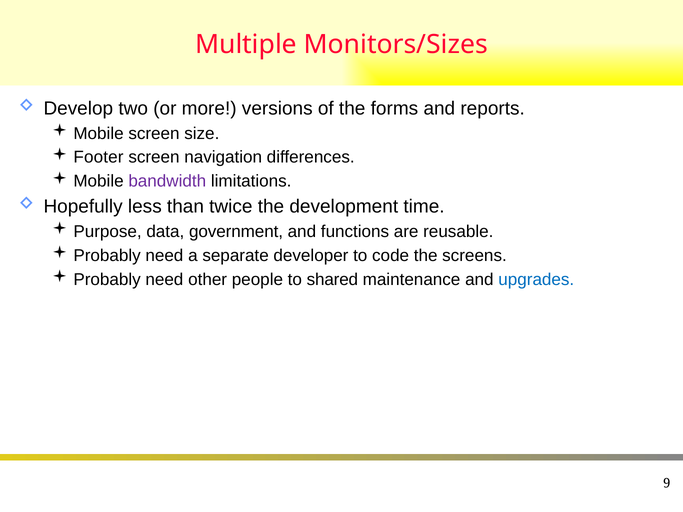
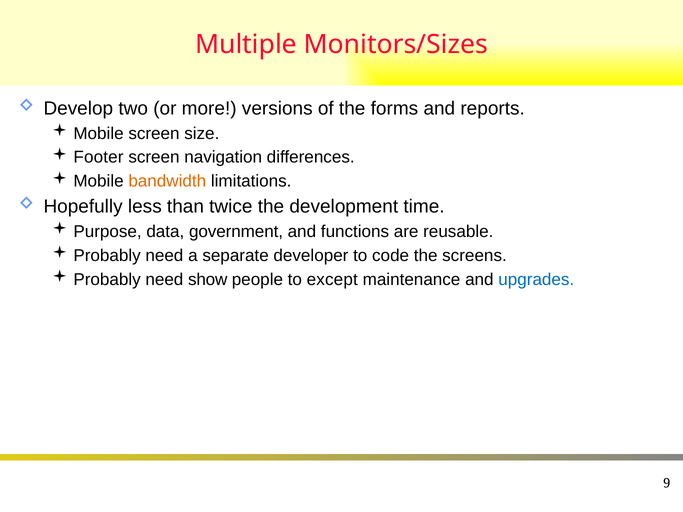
bandwidth colour: purple -> orange
other: other -> show
shared: shared -> except
